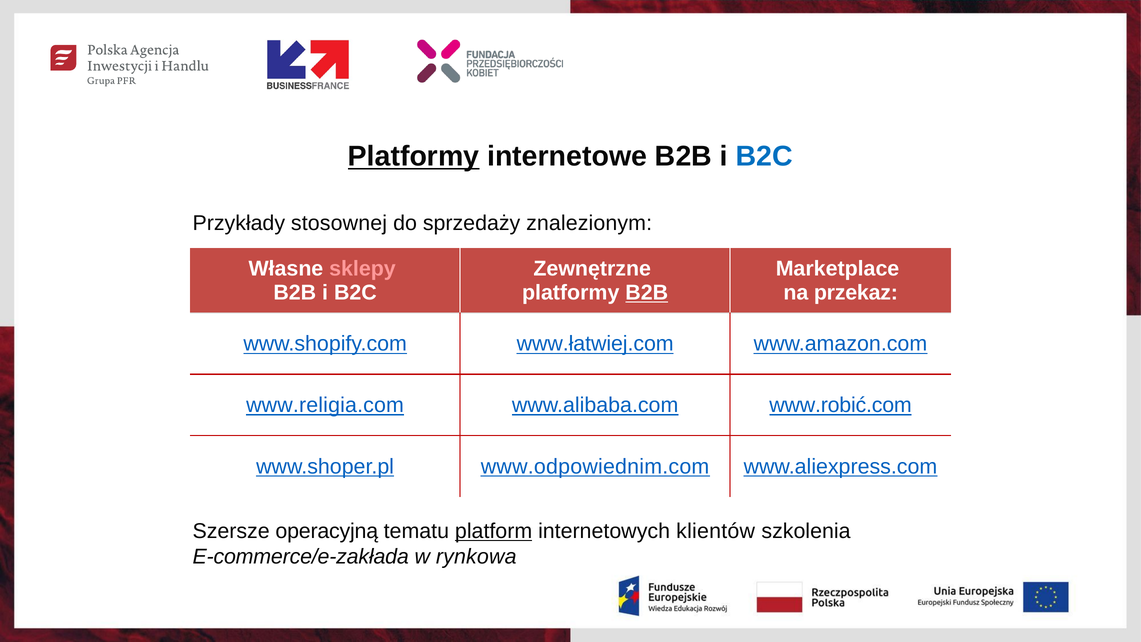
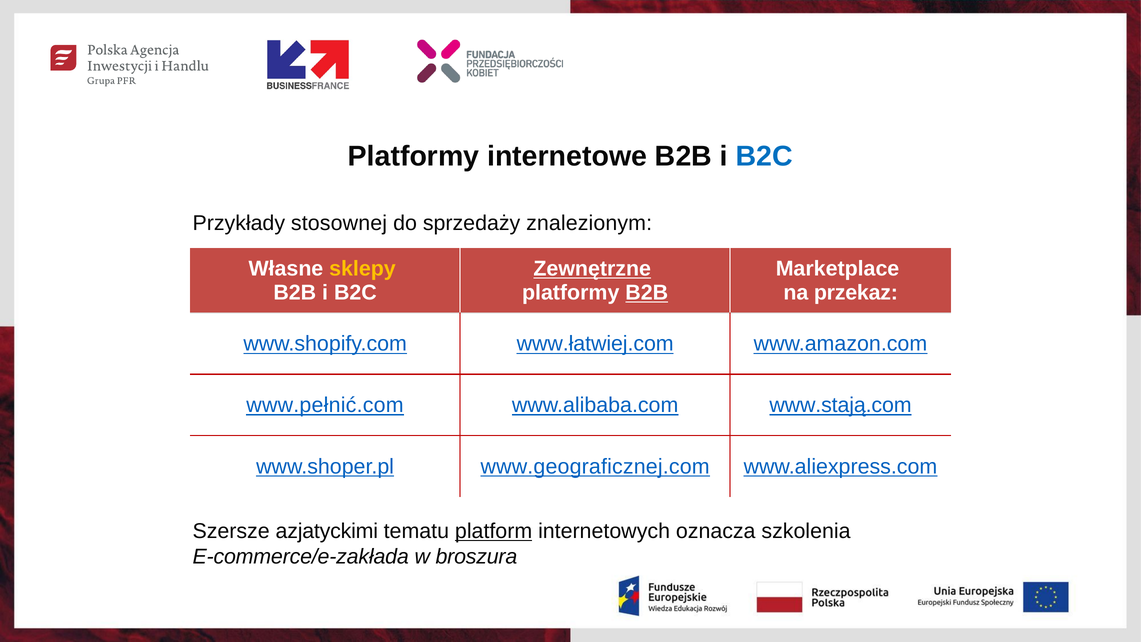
Platformy at (414, 156) underline: present -> none
sklepy colour: pink -> yellow
Zewnętrzne underline: none -> present
www.religia.com: www.religia.com -> www.pełnić.com
www.robić.com: www.robić.com -> www.stają.com
www.odpowiednim.com: www.odpowiednim.com -> www.geograficznej.com
operacyjną: operacyjną -> azjatyckimi
klientów: klientów -> oznacza
rynkowa: rynkowa -> broszura
